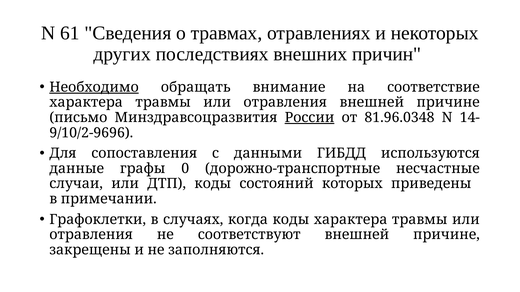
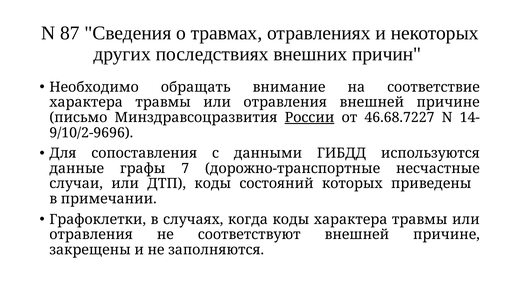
61: 61 -> 87
Необходимо underline: present -> none
81.96.0348: 81.96.0348 -> 46.68.7227
0: 0 -> 7
